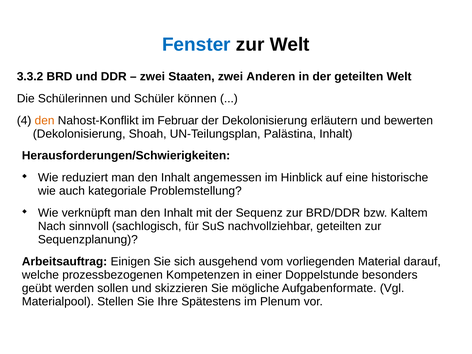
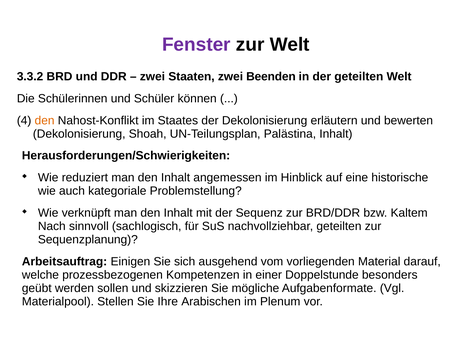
Fenster colour: blue -> purple
Anderen: Anderen -> Beenden
Februar: Februar -> Staates
Spätestens: Spätestens -> Arabischen
